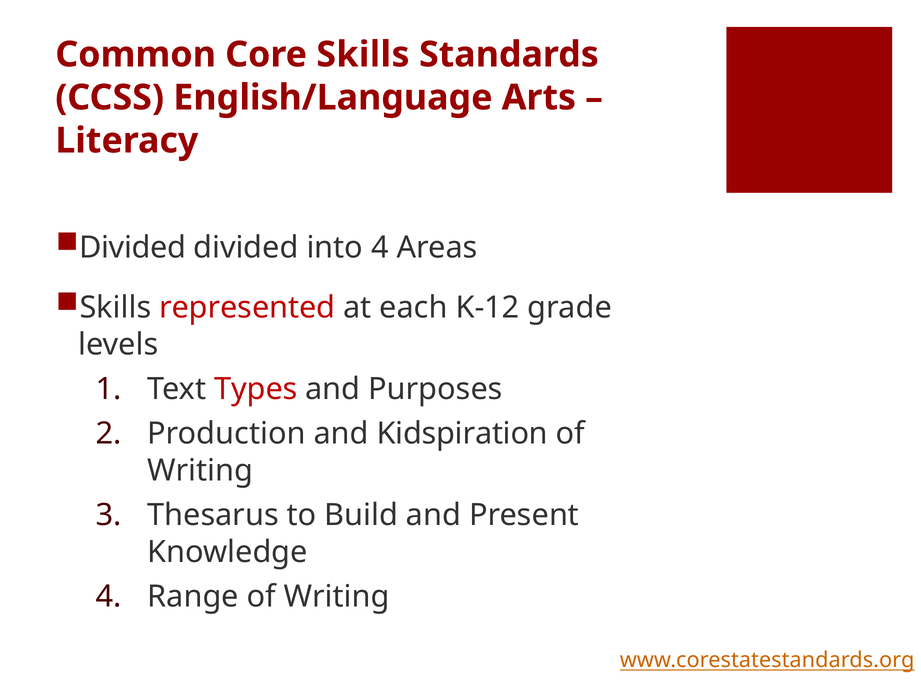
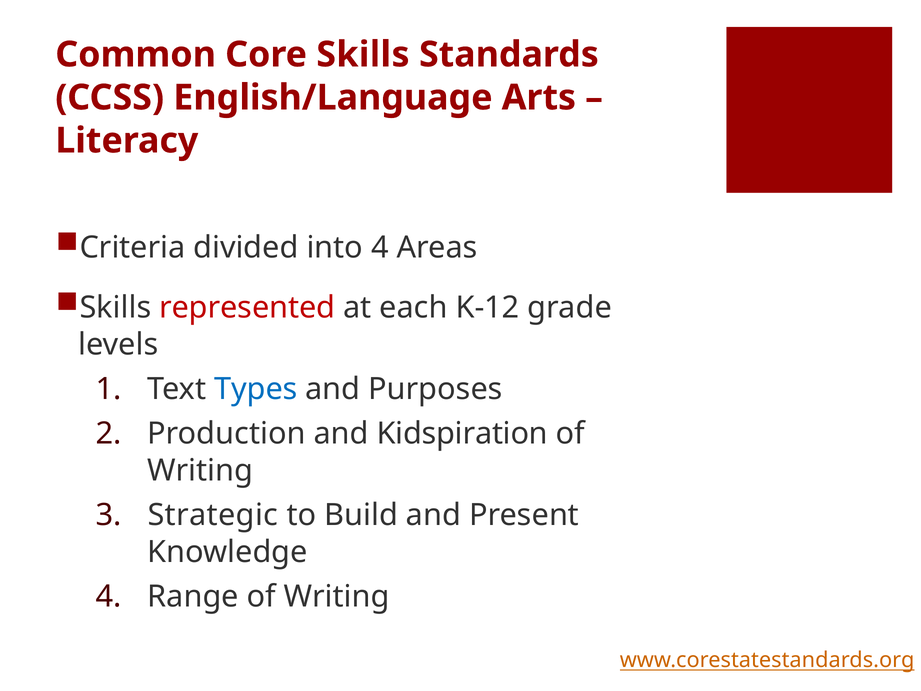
Divided at (133, 248): Divided -> Criteria
Types colour: red -> blue
Thesarus: Thesarus -> Strategic
